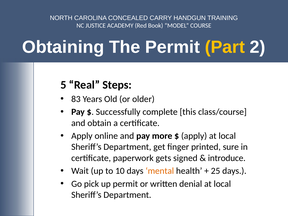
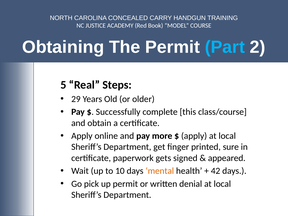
Part colour: yellow -> light blue
83: 83 -> 29
introduce: introduce -> appeared
25: 25 -> 42
